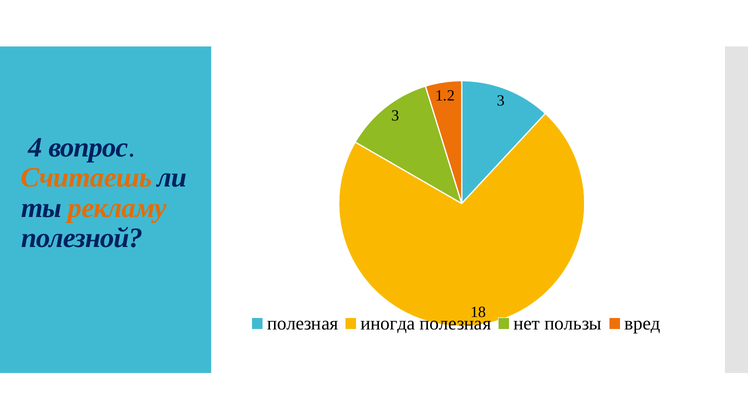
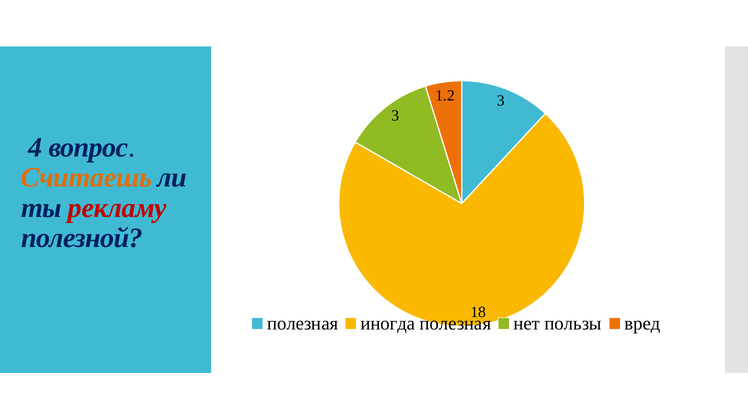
рекламу colour: orange -> red
